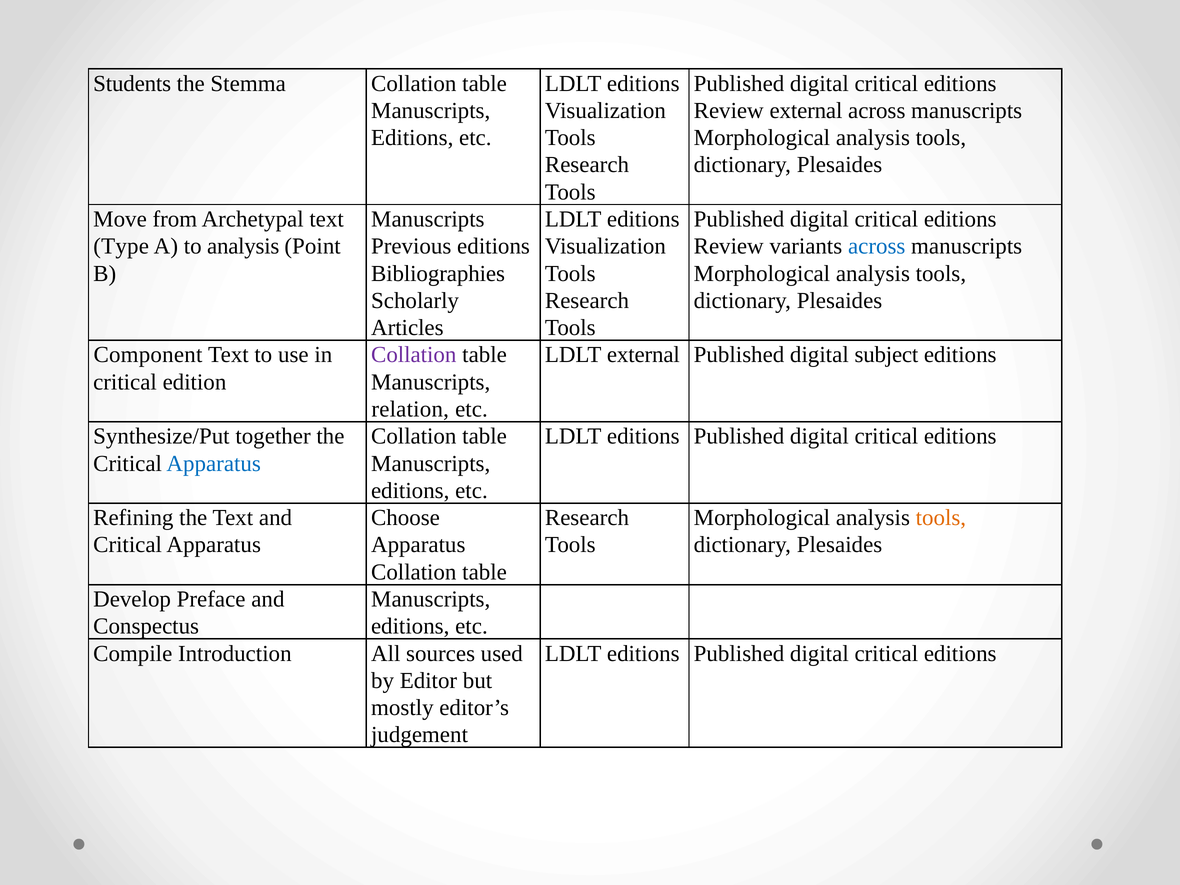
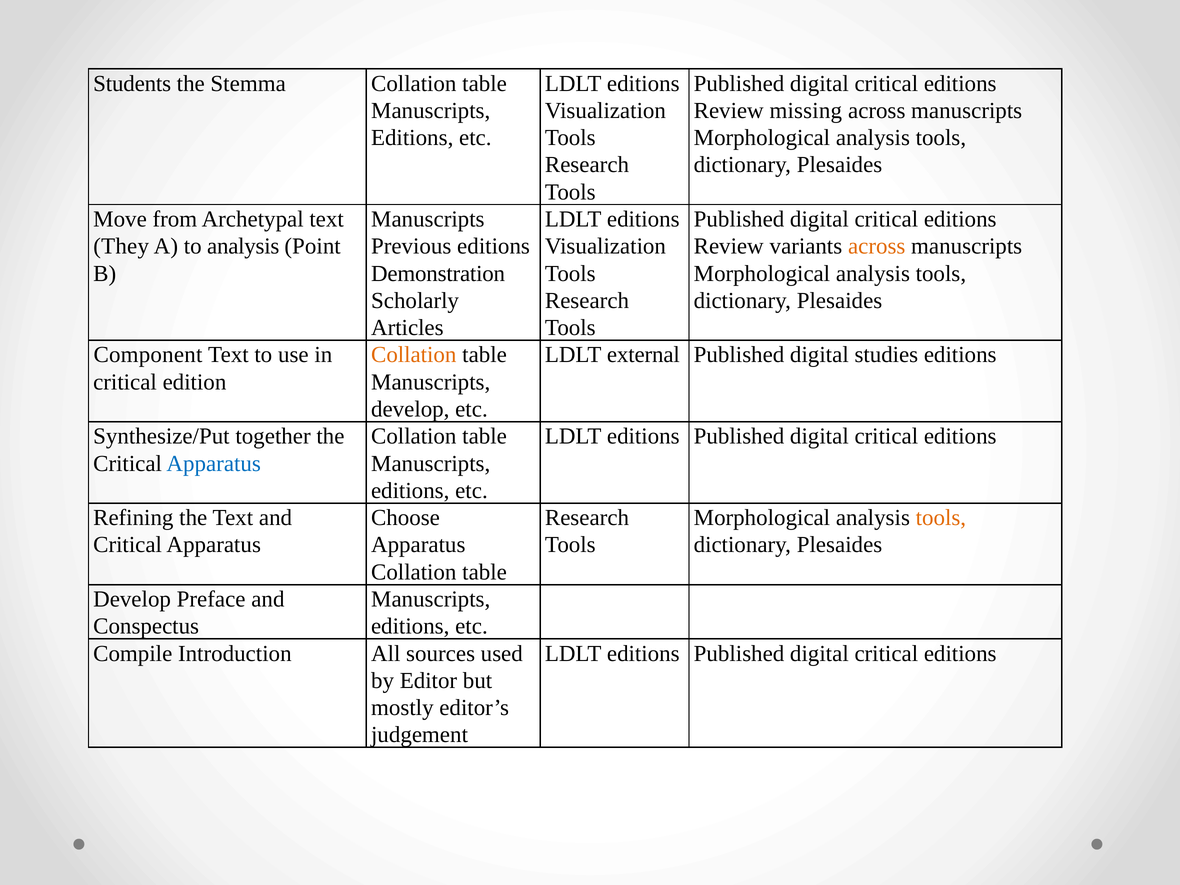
Review external: external -> missing
Type: Type -> They
across at (877, 246) colour: blue -> orange
Bibliographies: Bibliographies -> Demonstration
Collation at (414, 355) colour: purple -> orange
subject: subject -> studies
relation at (410, 409): relation -> develop
